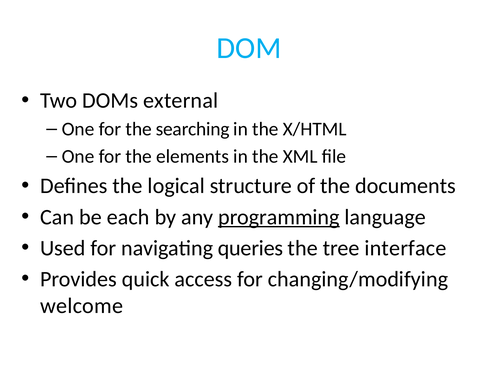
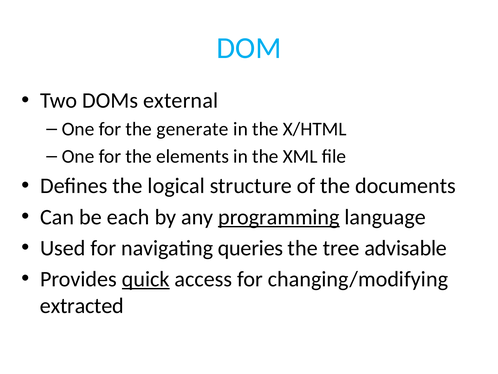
searching: searching -> generate
interface: interface -> advisable
quick underline: none -> present
welcome: welcome -> extracted
